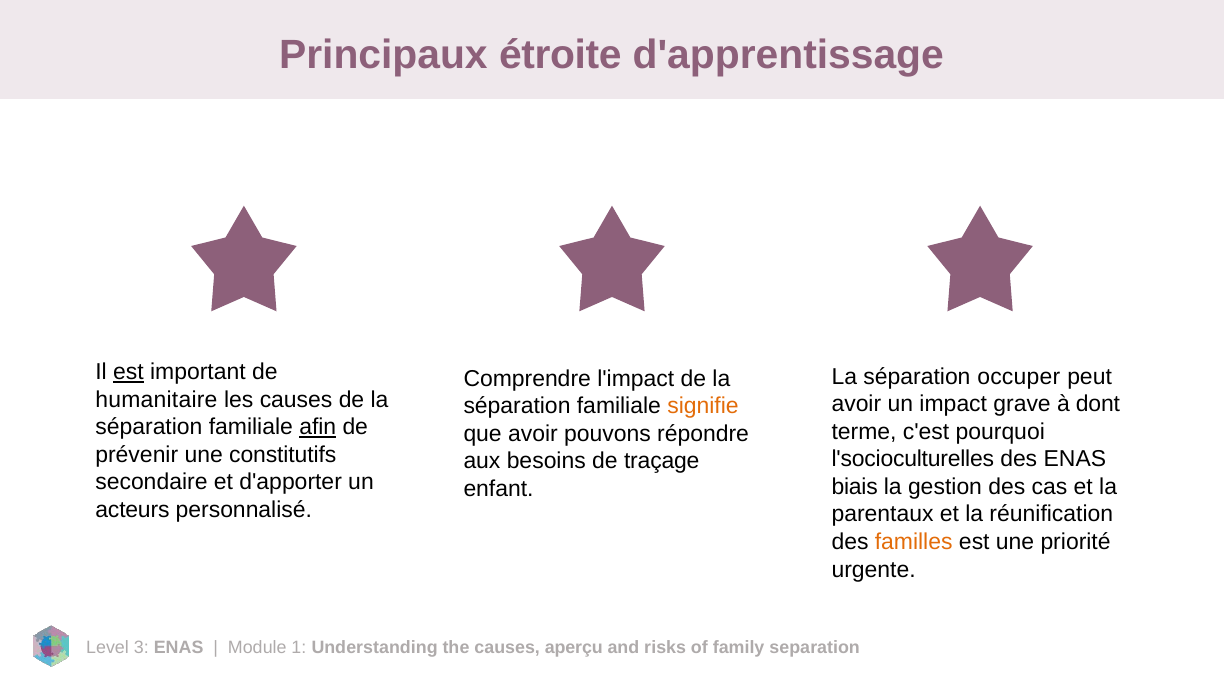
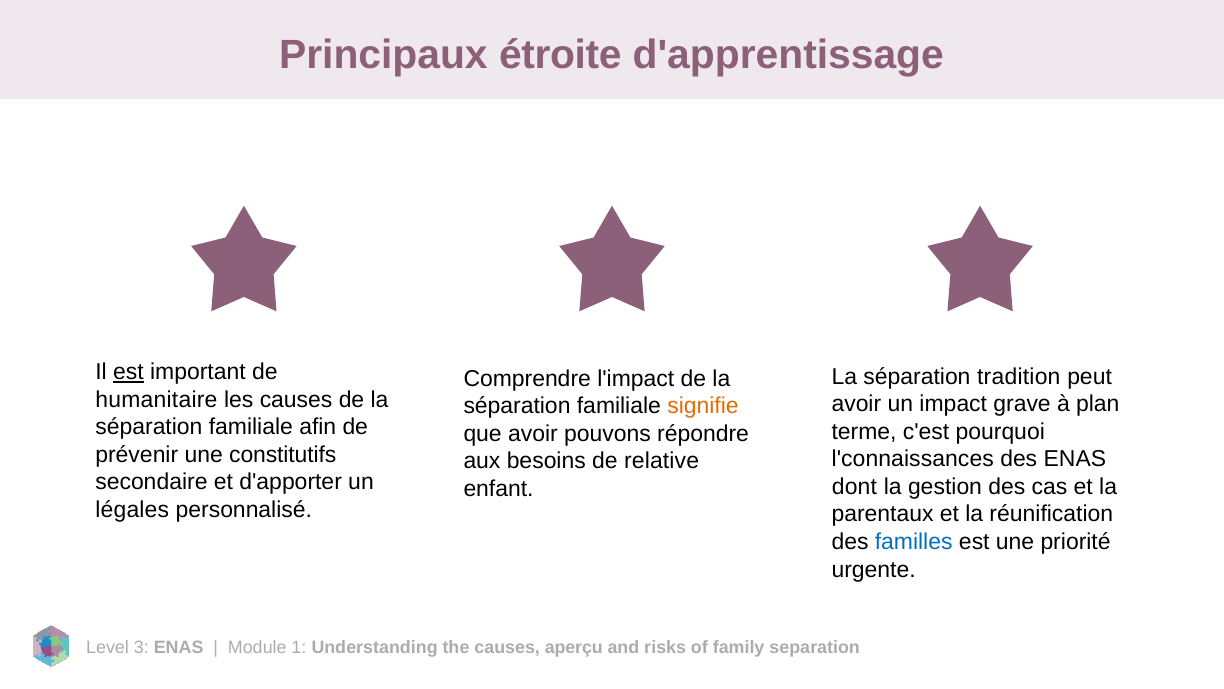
occuper: occuper -> tradition
dont: dont -> plan
afin underline: present -> none
l'socioculturelles: l'socioculturelles -> l'connaissances
traçage: traçage -> relative
biais: biais -> dont
acteurs: acteurs -> légales
familles colour: orange -> blue
